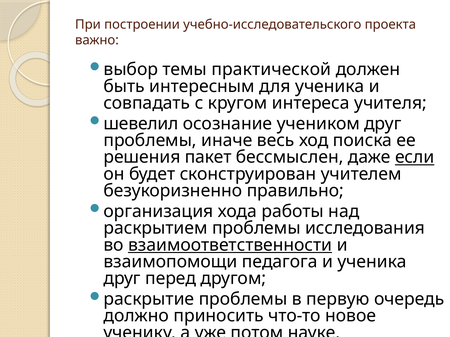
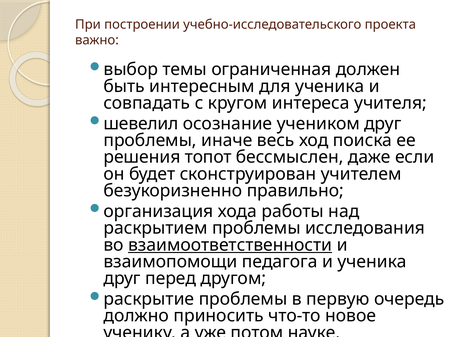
практической: практической -> ограниченная
пакет: пакет -> топот
если underline: present -> none
